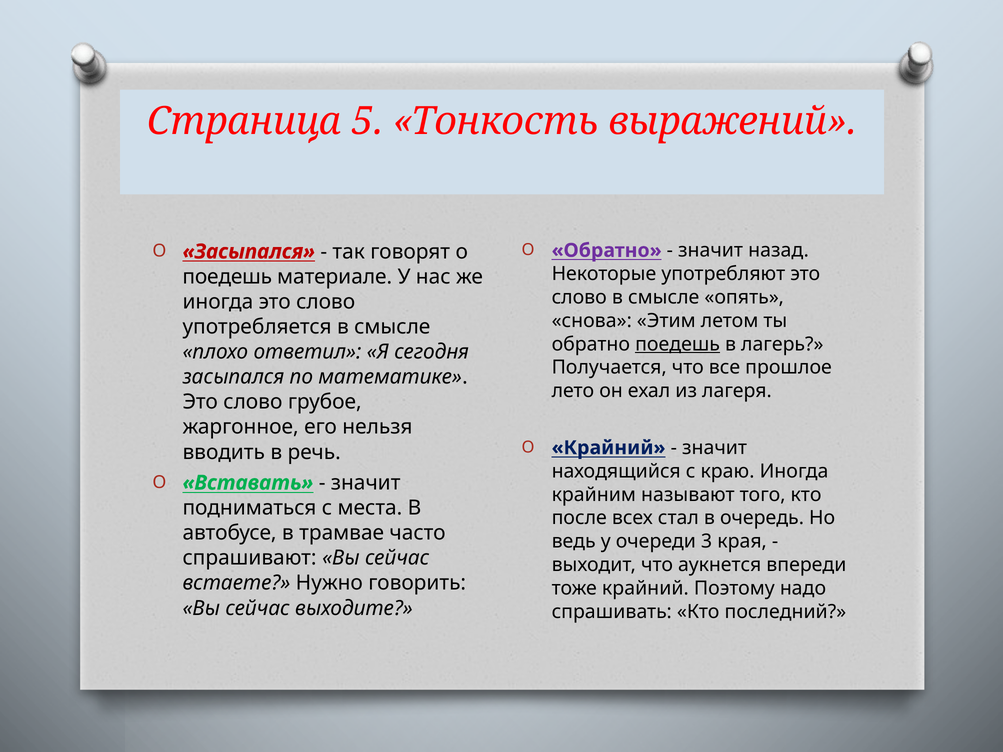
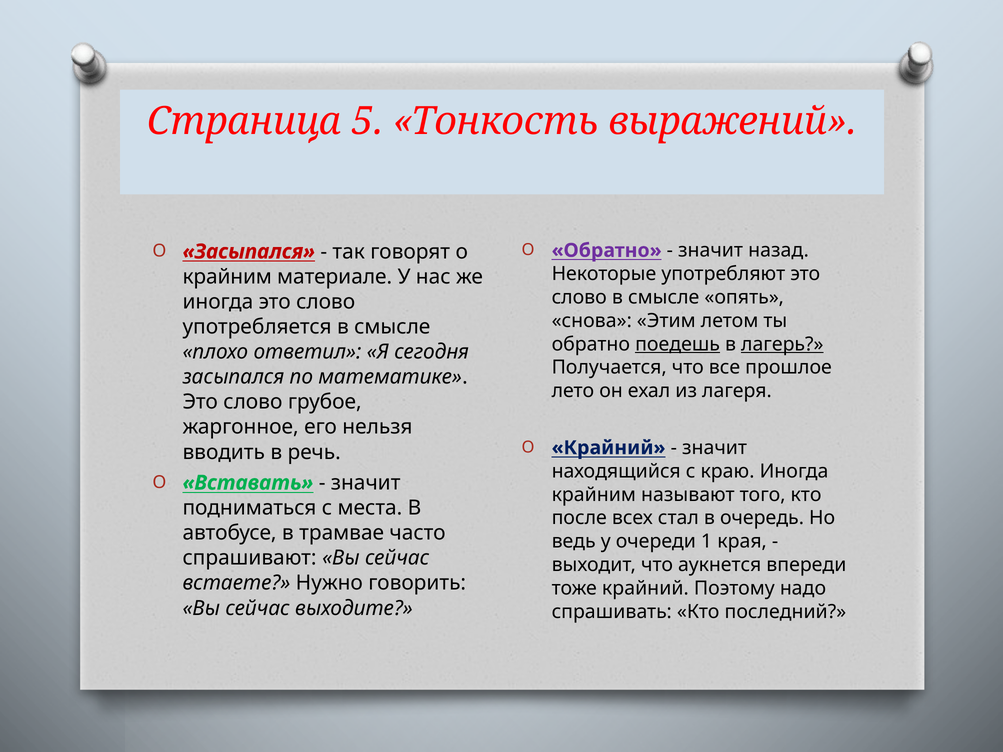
поедешь at (227, 277): поедешь -> крайним
лагерь underline: none -> present
3: 3 -> 1
